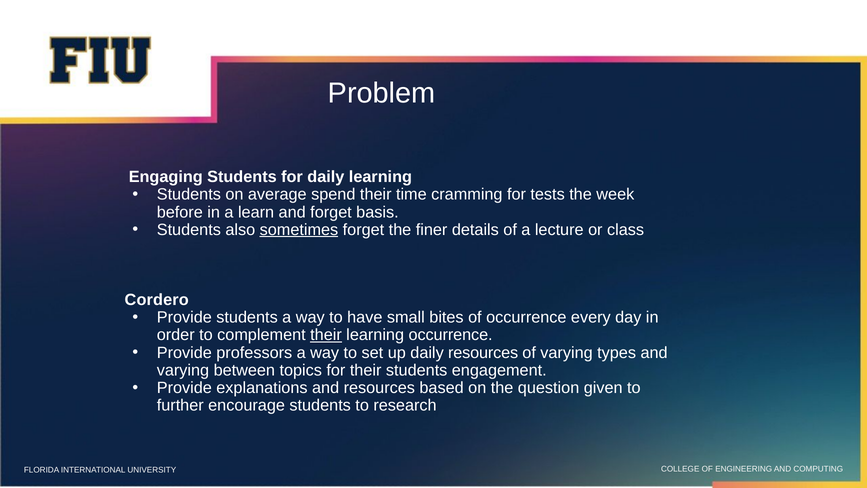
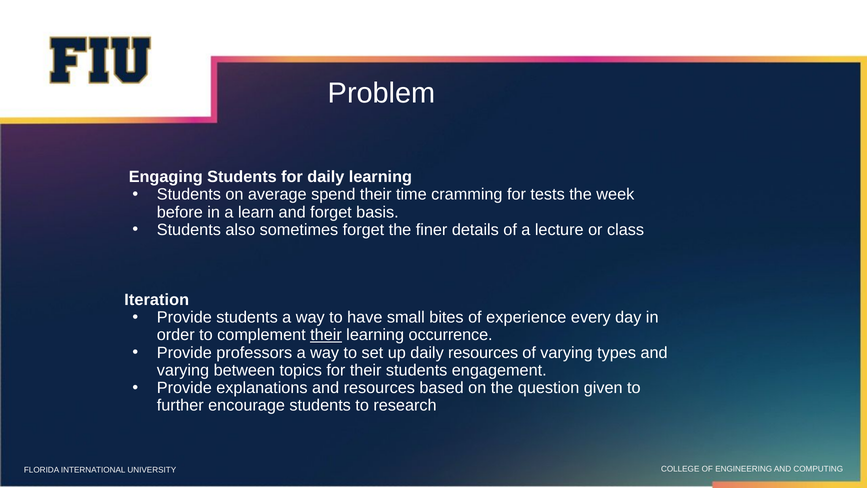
sometimes underline: present -> none
Cordero: Cordero -> Iteration
of occurrence: occurrence -> experience
